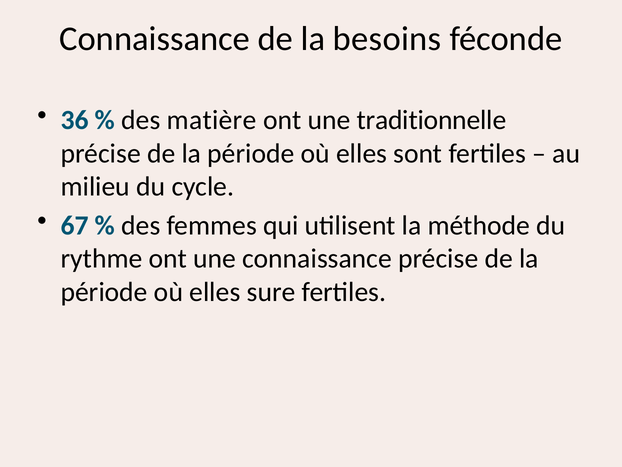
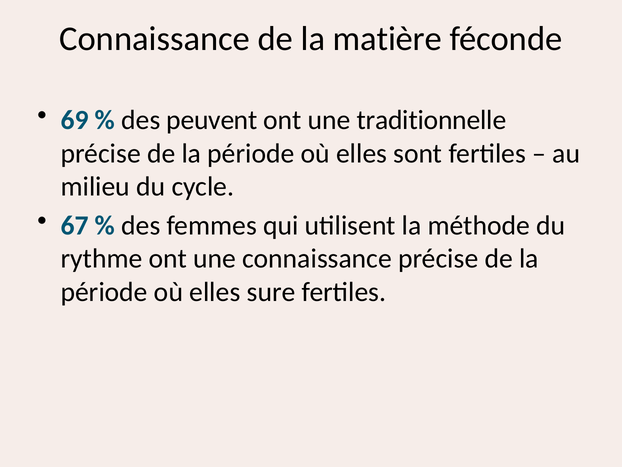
besoins: besoins -> matière
36: 36 -> 69
matière: matière -> peuvent
